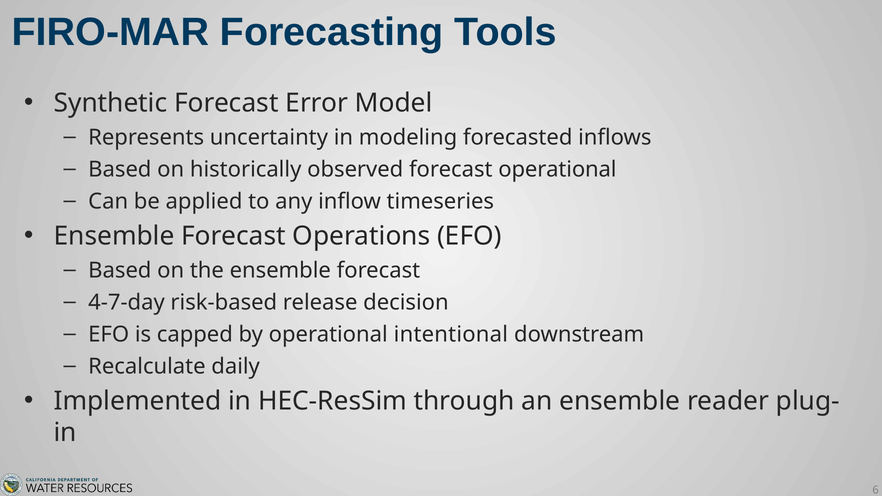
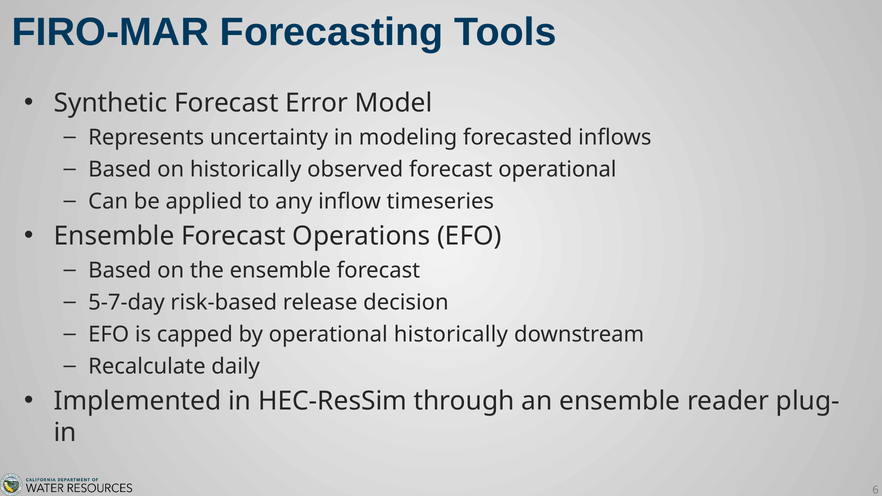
4-7-day: 4-7-day -> 5-7-day
operational intentional: intentional -> historically
